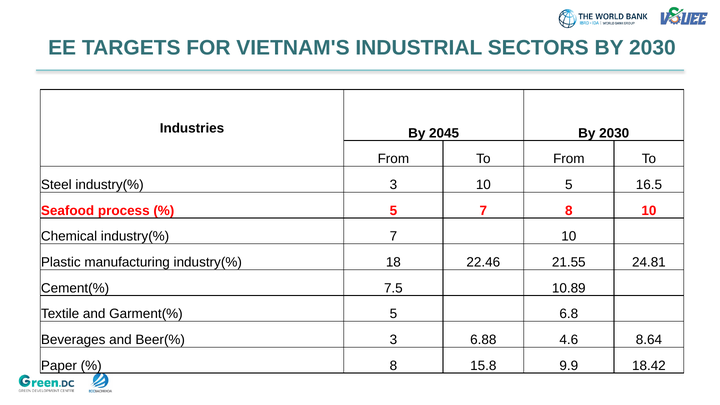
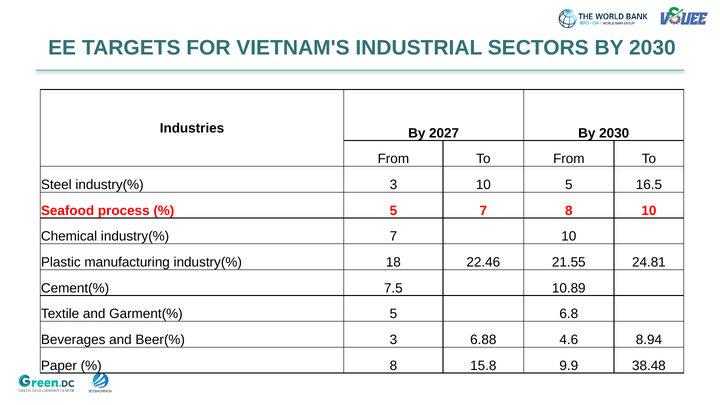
2045: 2045 -> 2027
8.64: 8.64 -> 8.94
18.42: 18.42 -> 38.48
